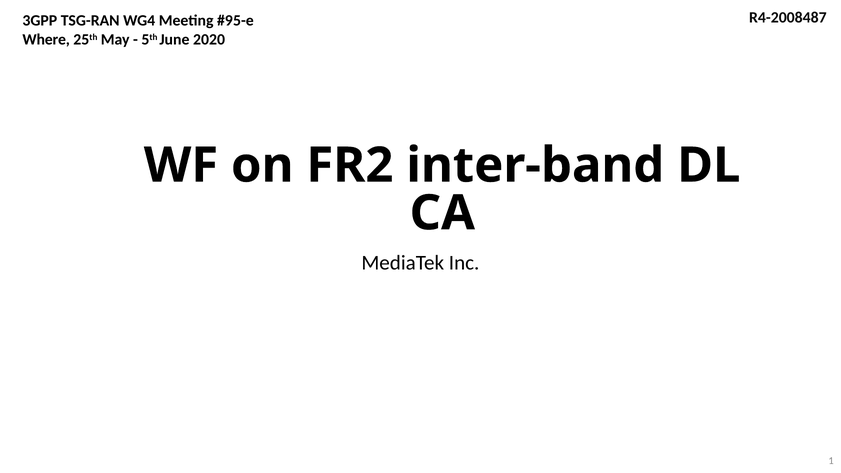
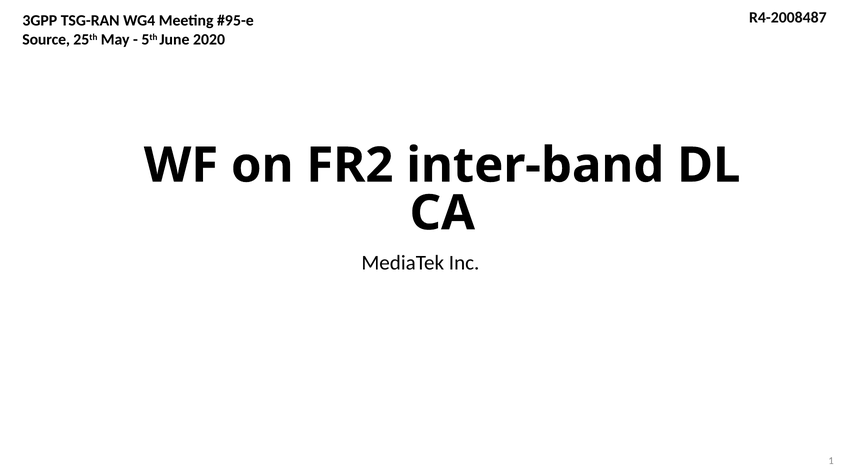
Where: Where -> Source
